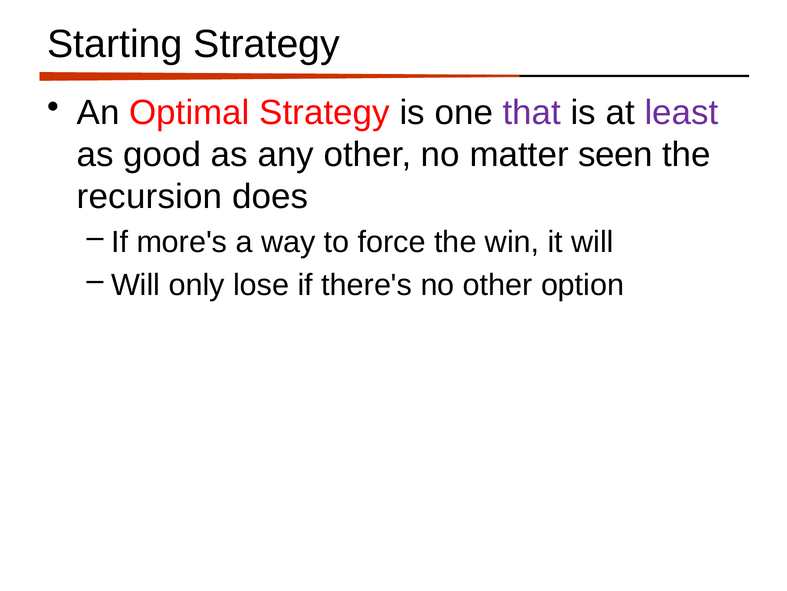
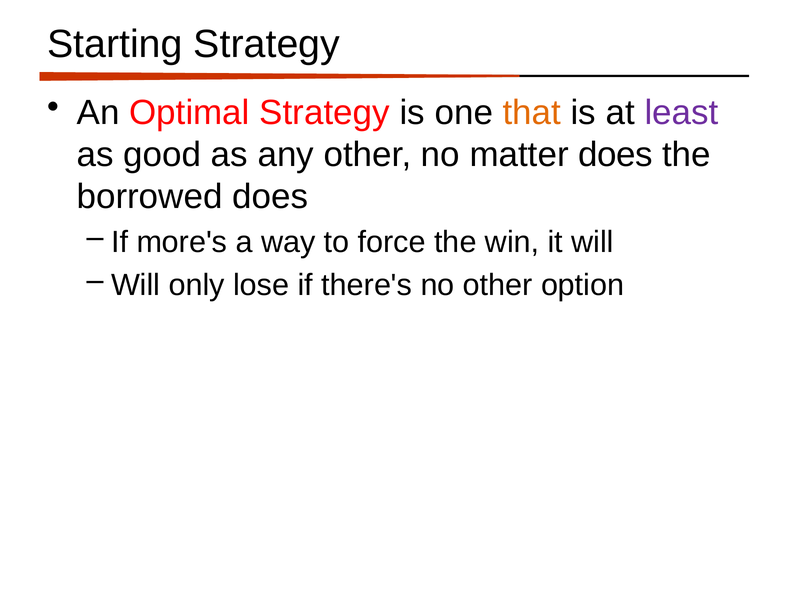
that colour: purple -> orange
matter seen: seen -> does
recursion: recursion -> borrowed
